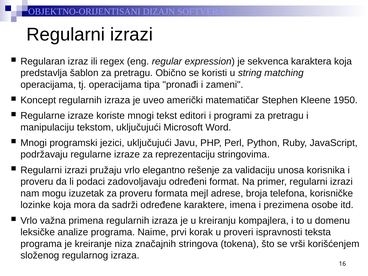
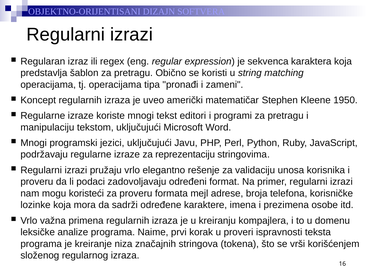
izuzetak: izuzetak -> koristeći
